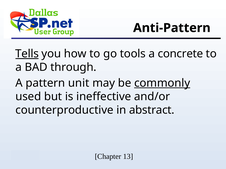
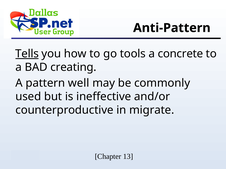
through: through -> creating
unit: unit -> well
commonly underline: present -> none
abstract: abstract -> migrate
